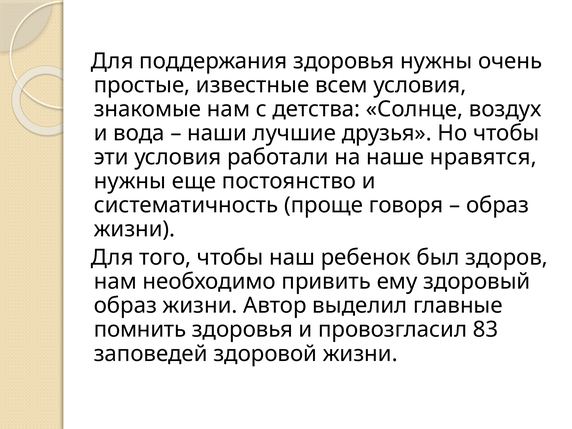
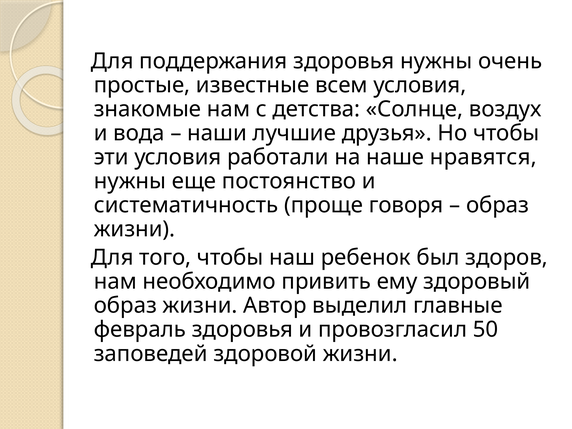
помнить: помнить -> февраль
83: 83 -> 50
